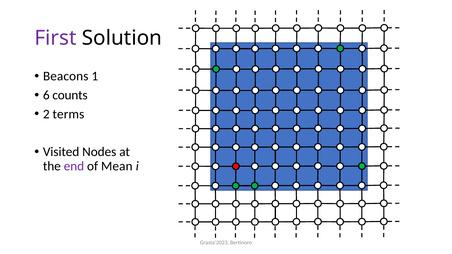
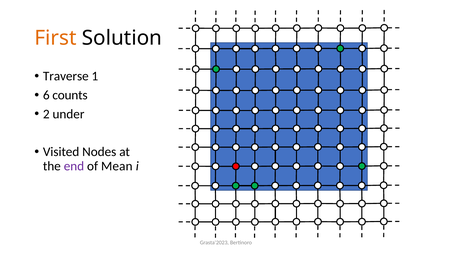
First colour: purple -> orange
Beacons: Beacons -> Traverse
terms: terms -> under
